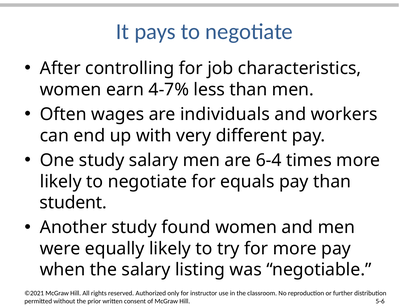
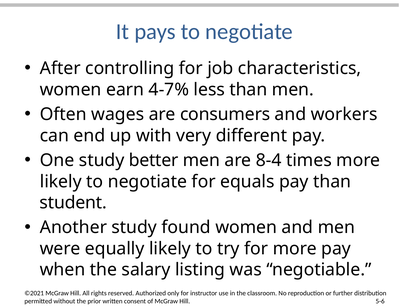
individuals: individuals -> consumers
study salary: salary -> better
6-4: 6-4 -> 8-4
